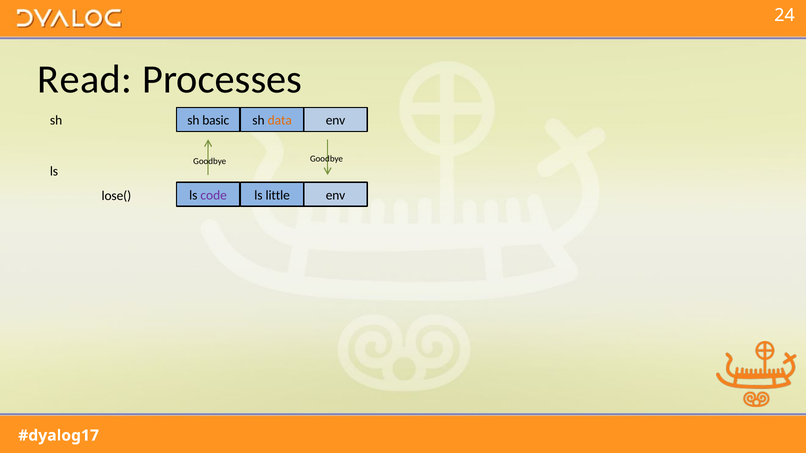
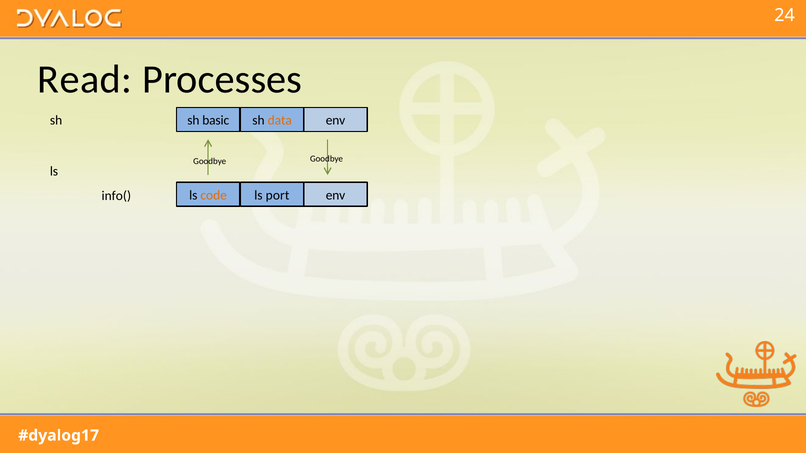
lose(: lose( -> info(
code colour: purple -> orange
little: little -> port
